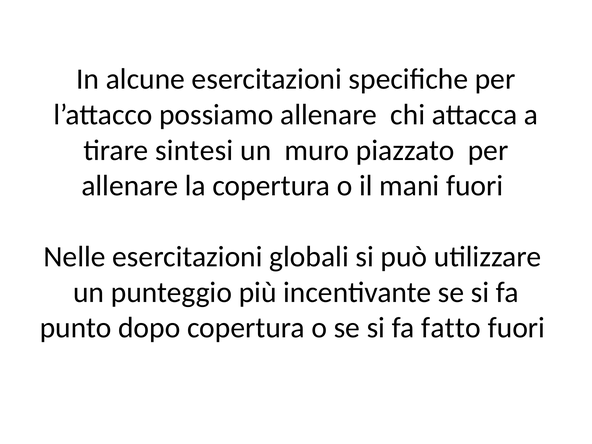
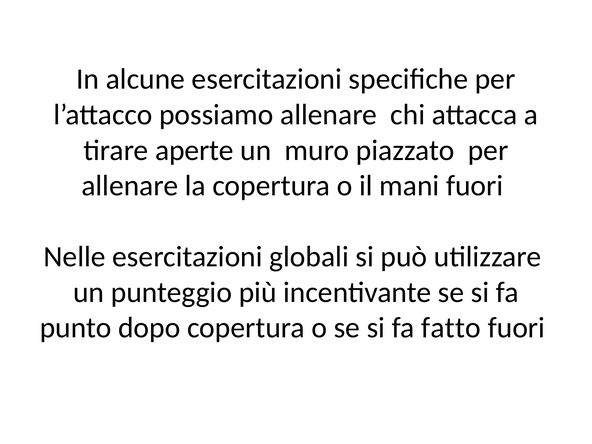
sintesi: sintesi -> aperte
